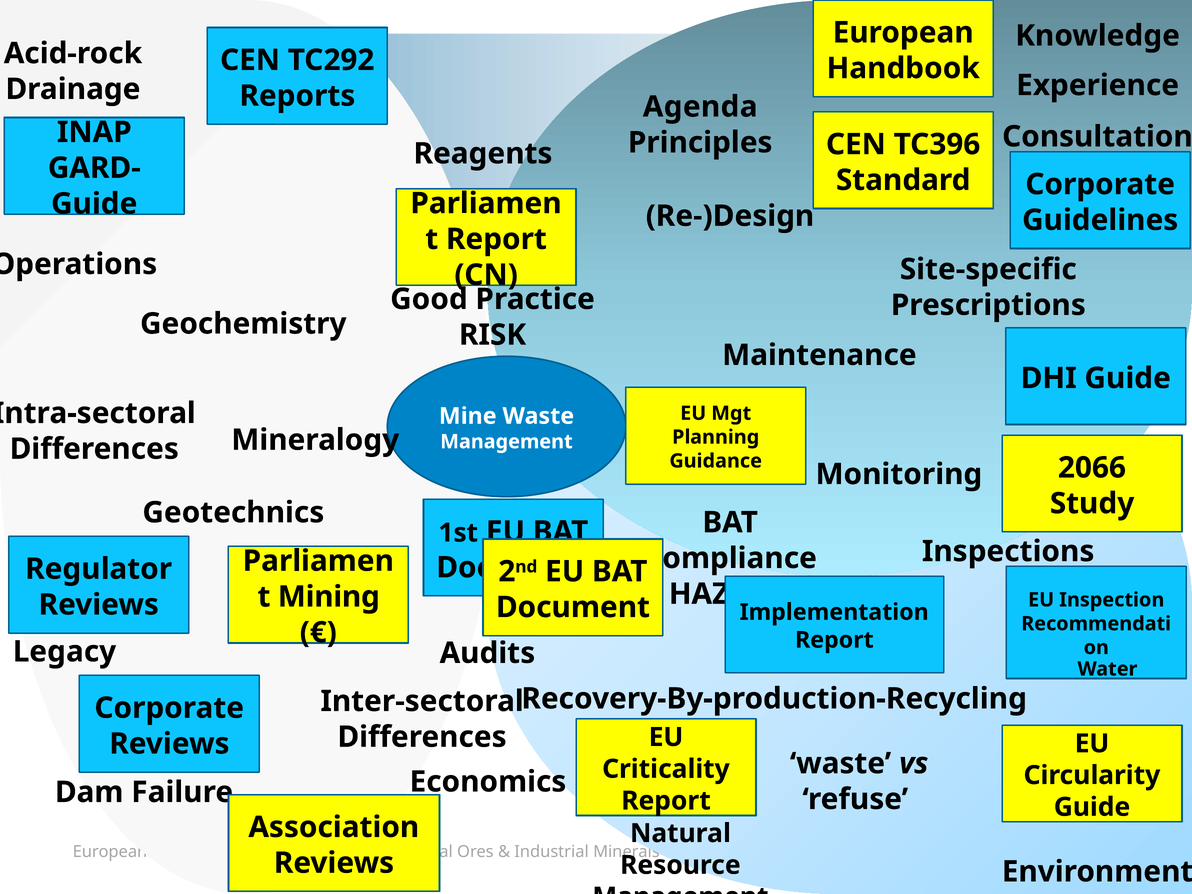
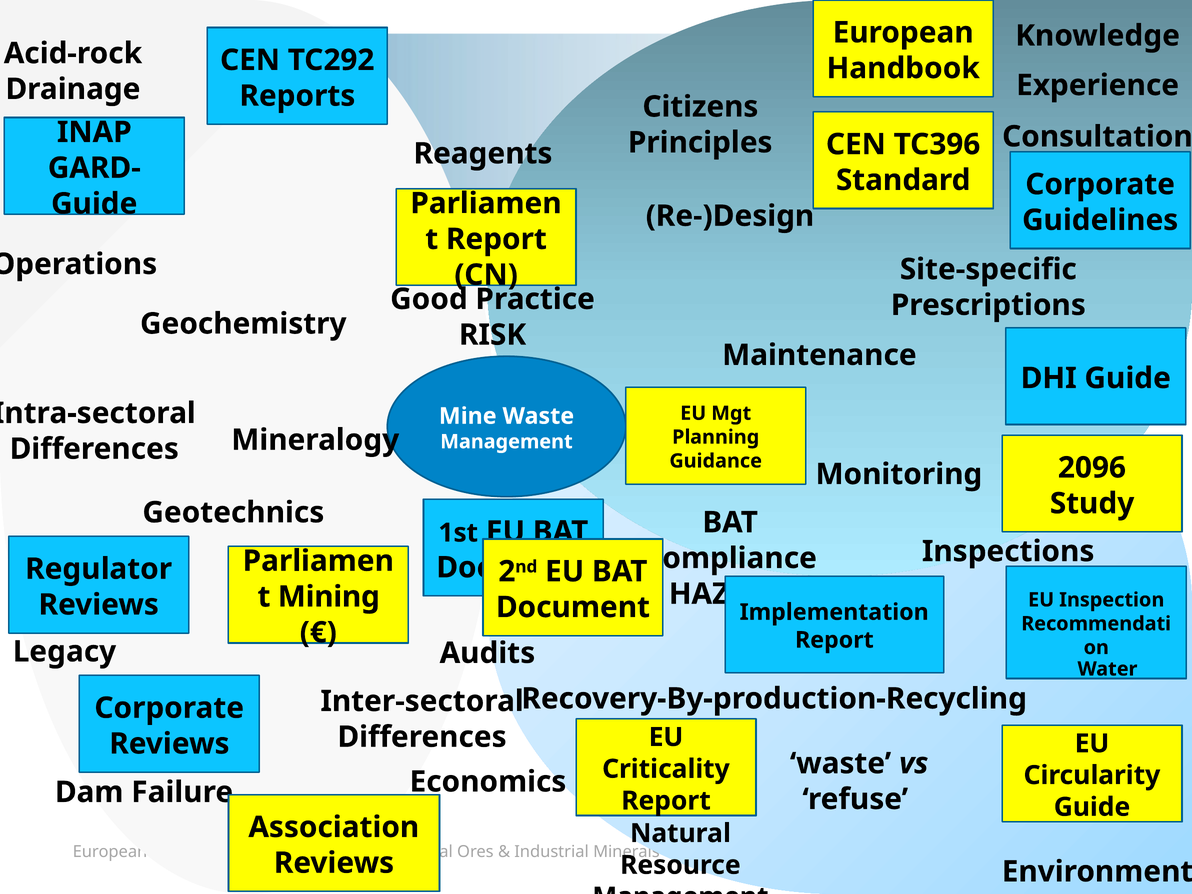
Agenda: Agenda -> Citizens
2066: 2066 -> 2096
